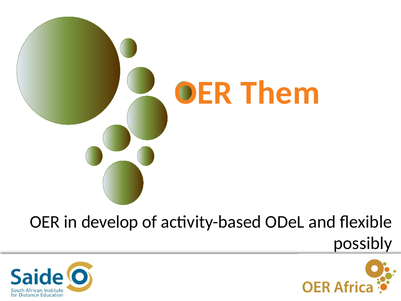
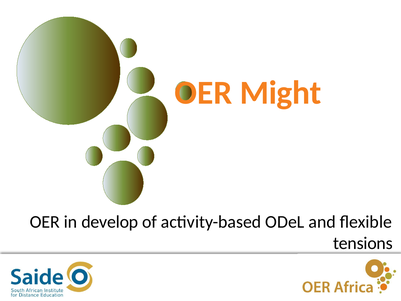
Them: Them -> Might
possibly: possibly -> tensions
